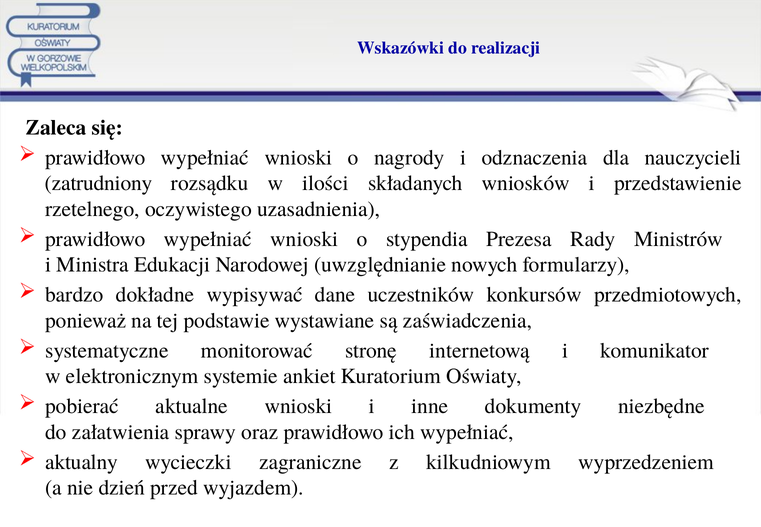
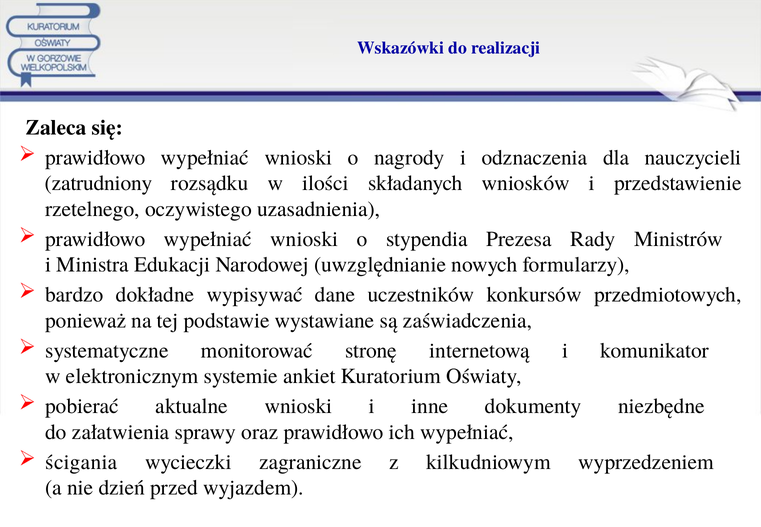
aktualny: aktualny -> ścigania
